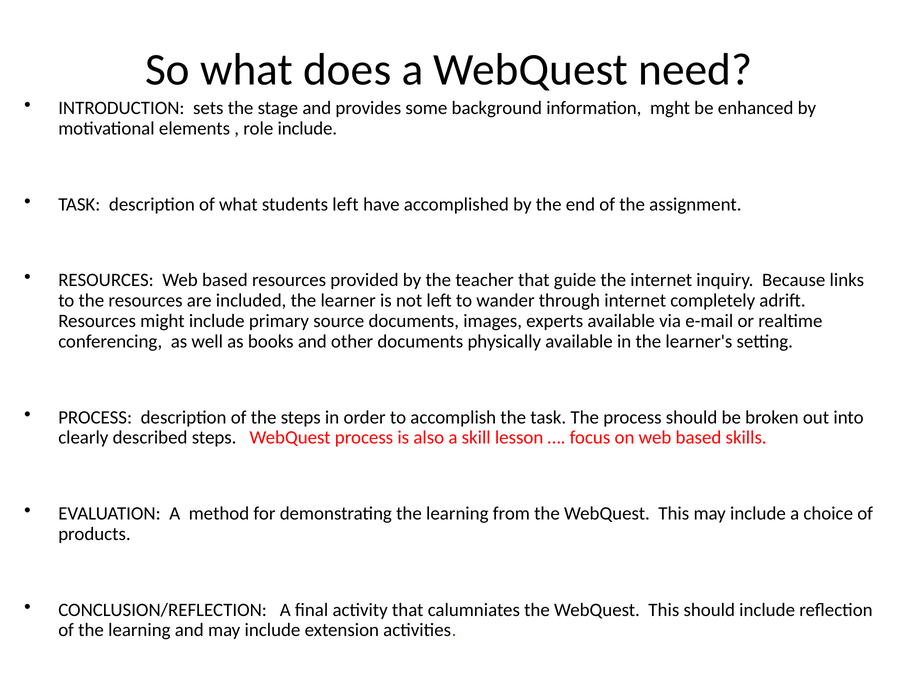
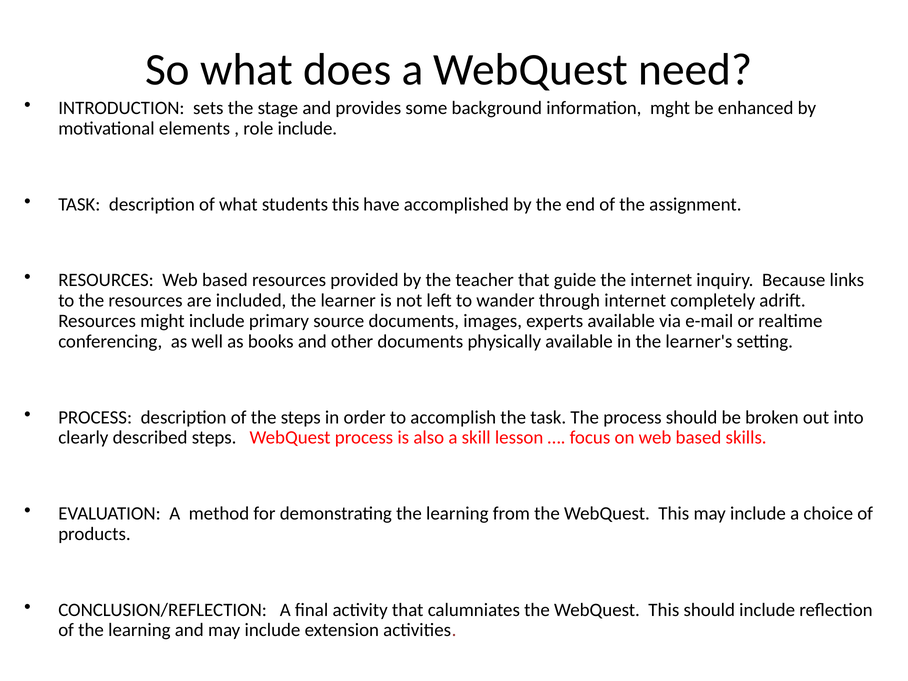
students left: left -> this
